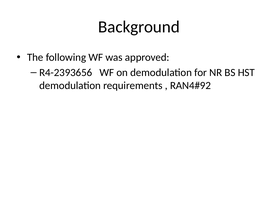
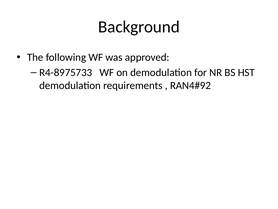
R4-2393656: R4-2393656 -> R4-8975733
